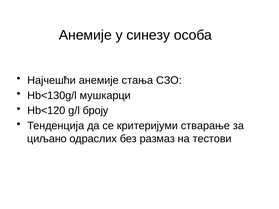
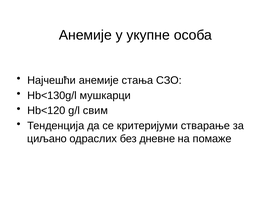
синезу: синезу -> укупне
броју: броју -> свим
размаз: размаз -> дневнe
тестови: тестови -> помаже
